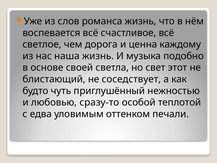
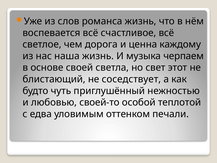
подобно: подобно -> черпаем
сразу-то: сразу-то -> своей-то
